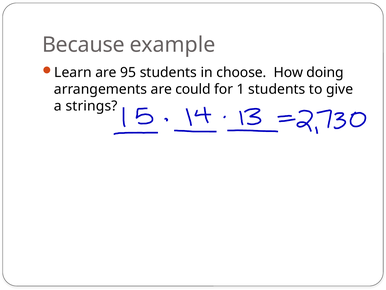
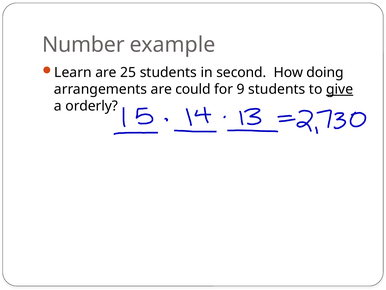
Because: Because -> Number
95: 95 -> 25
choose: choose -> second
1: 1 -> 9
give underline: none -> present
strings: strings -> orderly
